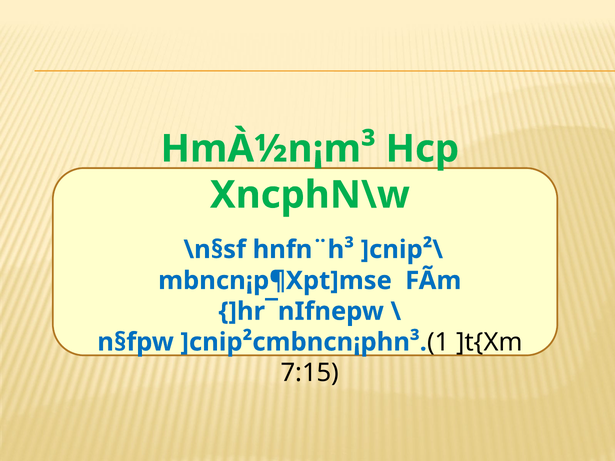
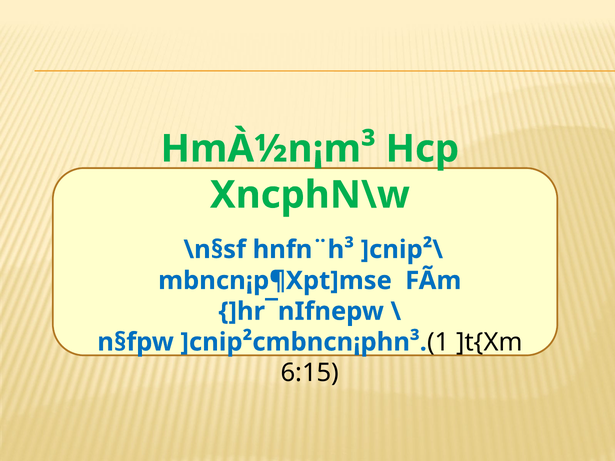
7:15: 7:15 -> 6:15
